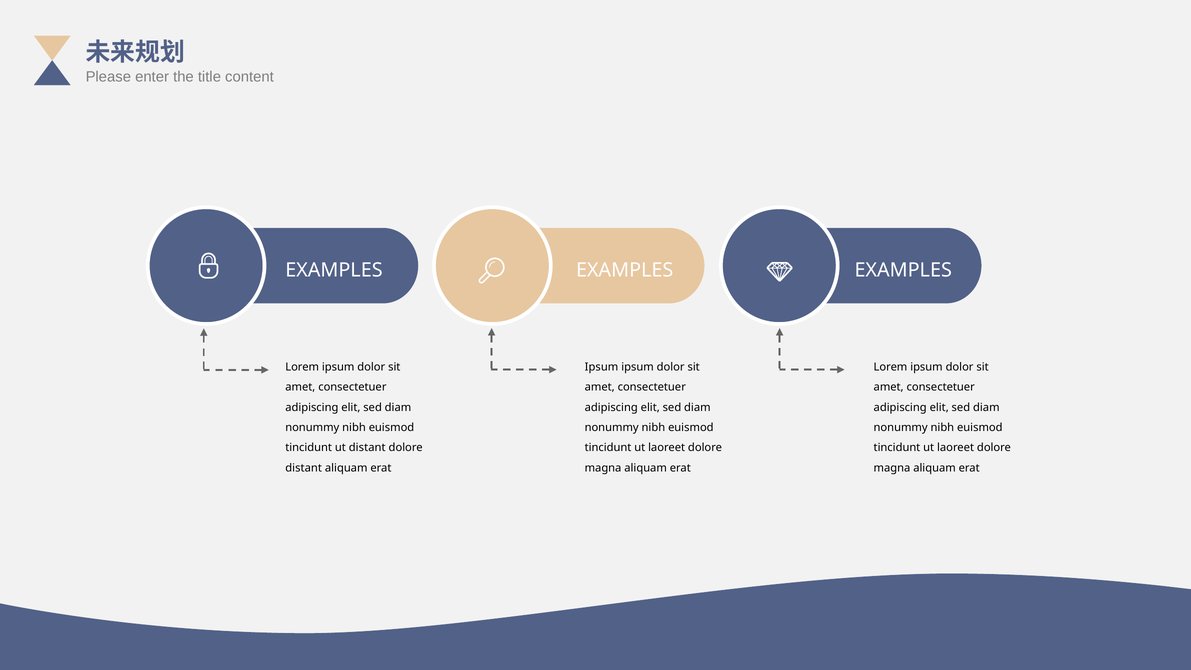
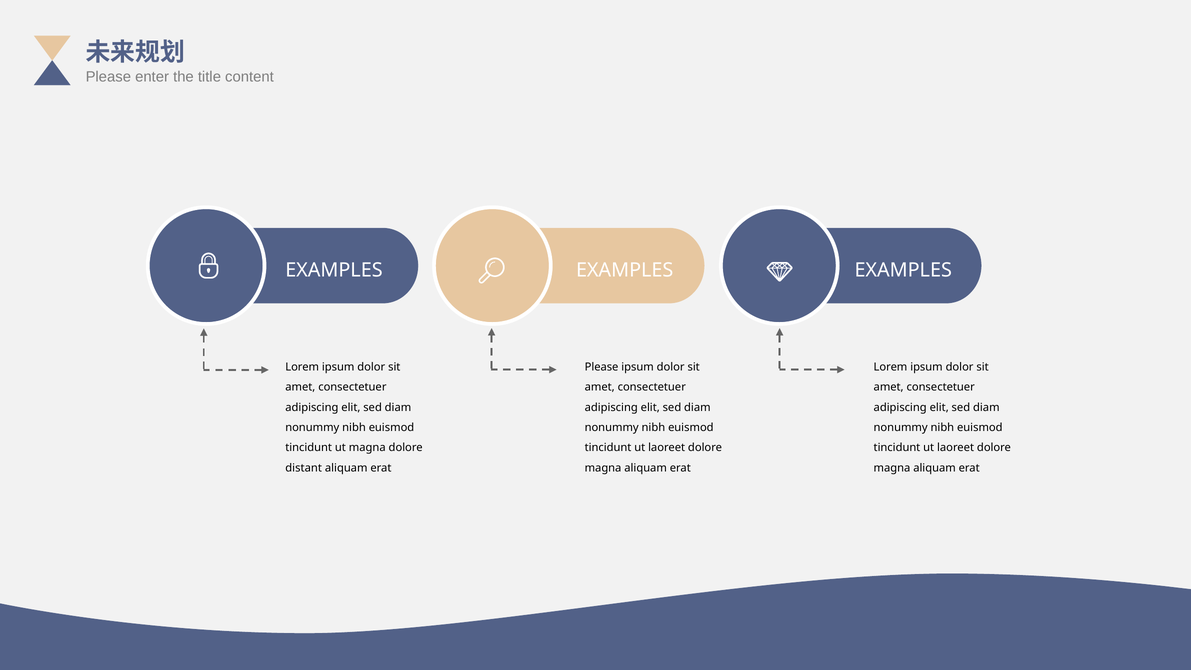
Ipsum at (602, 367): Ipsum -> Please
ut distant: distant -> magna
